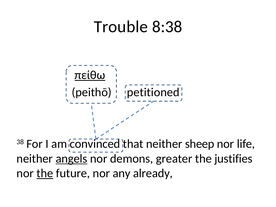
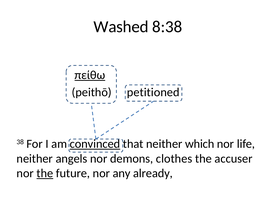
Trouble: Trouble -> Washed
convinced underline: none -> present
sheep: sheep -> which
angels underline: present -> none
greater: greater -> clothes
justifies: justifies -> accuser
